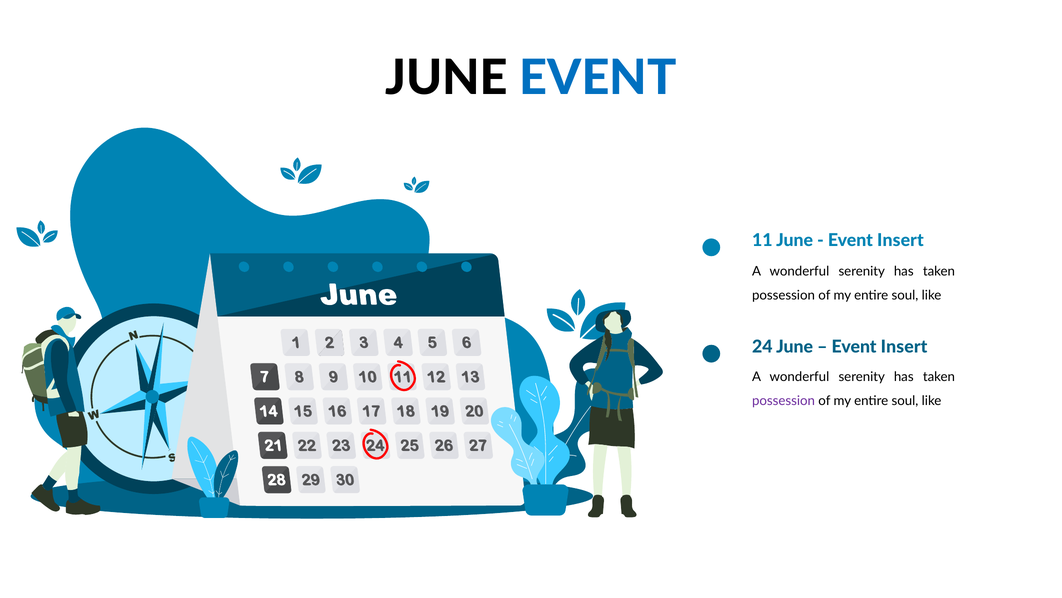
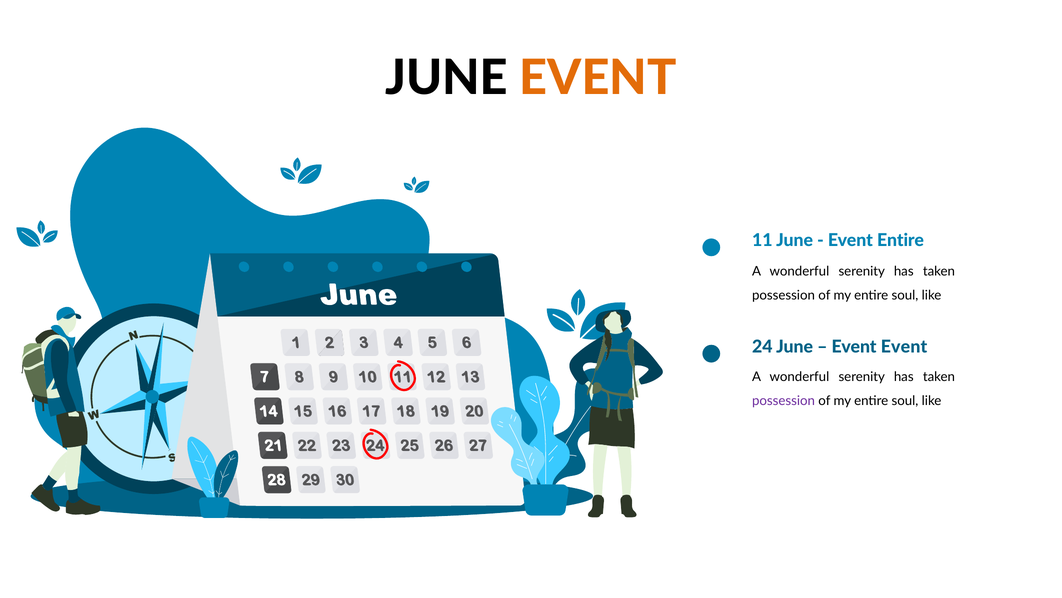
EVENT at (598, 78) colour: blue -> orange
Insert at (900, 240): Insert -> Entire
Insert at (904, 347): Insert -> Event
